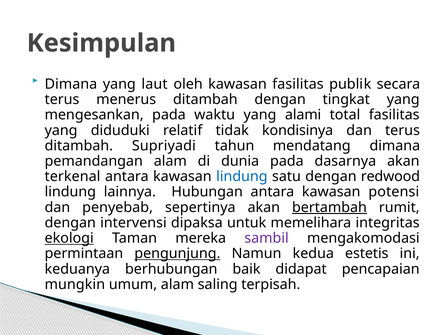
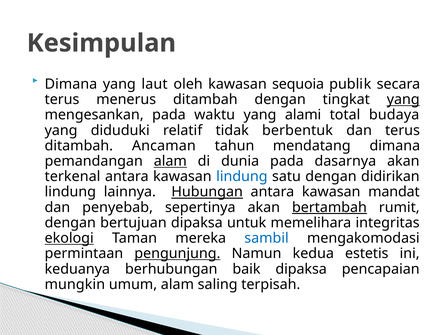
kawasan fasilitas: fasilitas -> sequoia
yang at (403, 100) underline: none -> present
total fasilitas: fasilitas -> budaya
kondisinya: kondisinya -> berbentuk
Supriyadi: Supriyadi -> Ancaman
alam at (170, 161) underline: none -> present
redwood: redwood -> didirikan
Hubungan underline: none -> present
potensi: potensi -> mandat
intervensi: intervensi -> bertujuan
sambil colour: purple -> blue
baik didapat: didapat -> dipaksa
